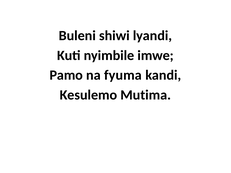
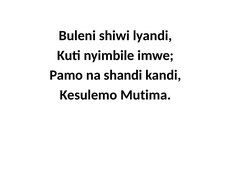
fyuma: fyuma -> shandi
